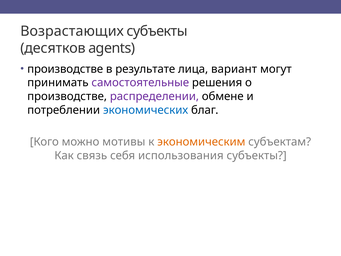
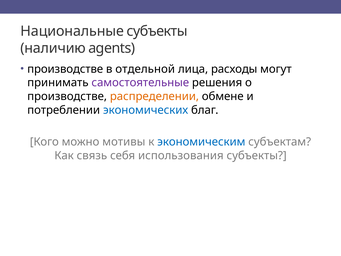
Возрастающих: Возрастающих -> Национальные
десятков: десятков -> наличию
результате: результате -> отдельной
вариант: вариант -> расходы
распределении colour: purple -> orange
экономическим colour: orange -> blue
